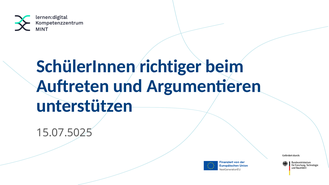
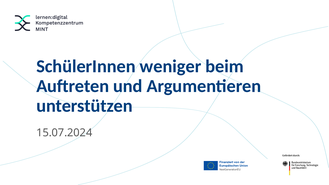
richtiger: richtiger -> weniger
15.07.5025: 15.07.5025 -> 15.07.2024
